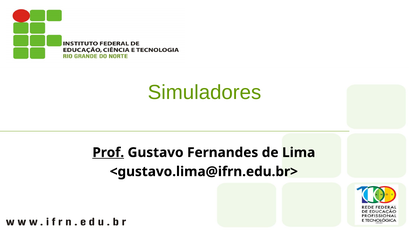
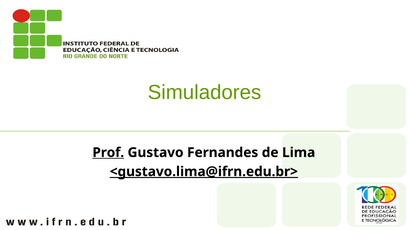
<gustavo.lima@ifrn.edu.br> underline: none -> present
